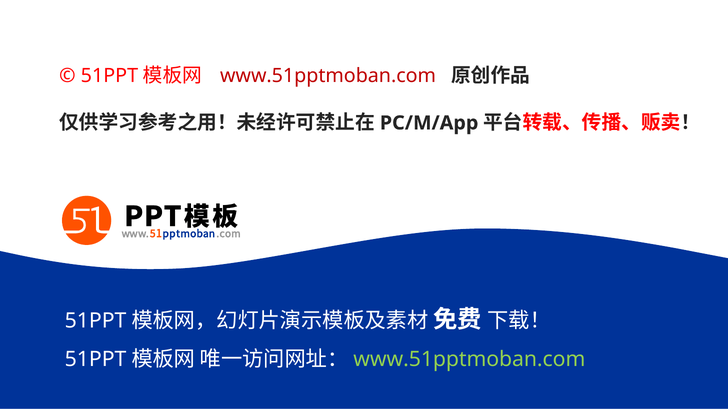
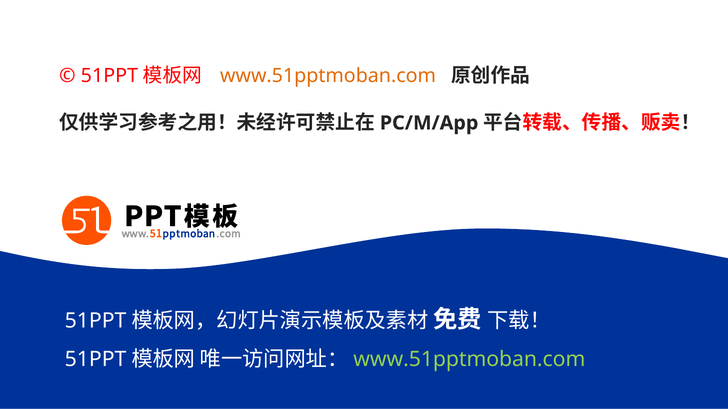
www.51pptmoban.com at (328, 76) colour: red -> orange
